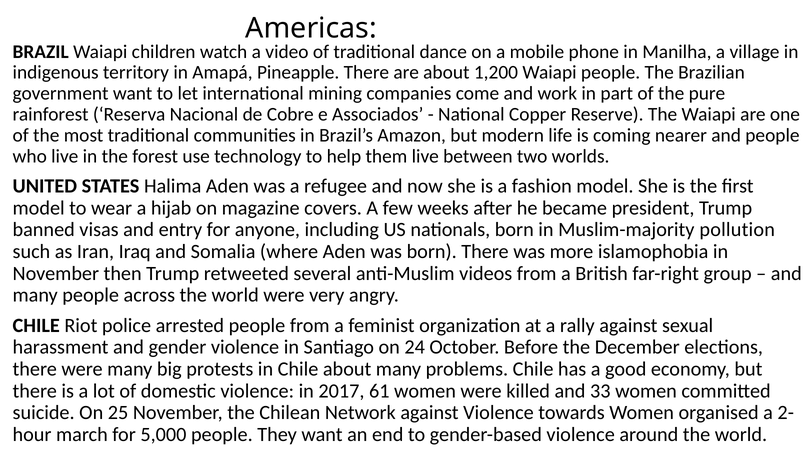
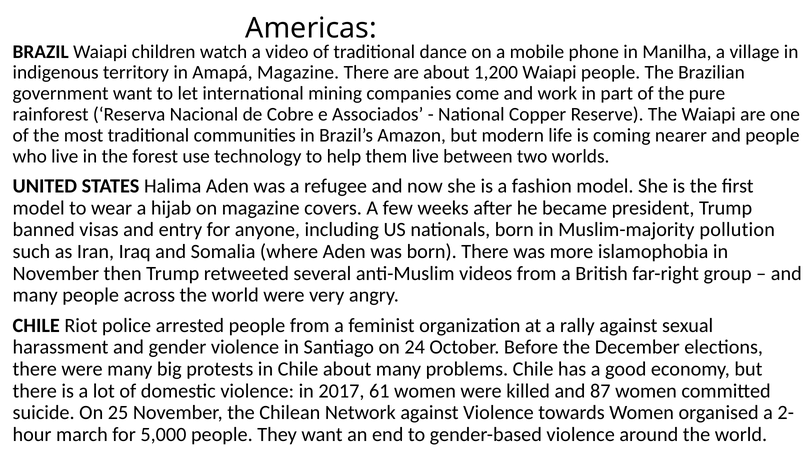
Amapá Pineapple: Pineapple -> Magazine
33: 33 -> 87
